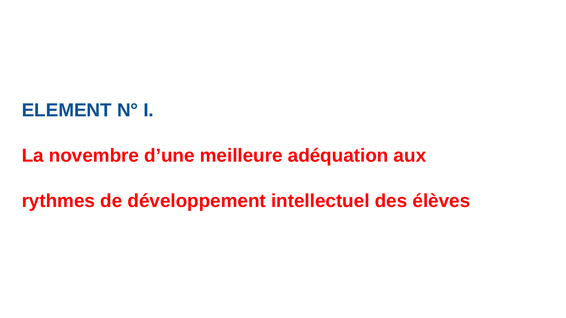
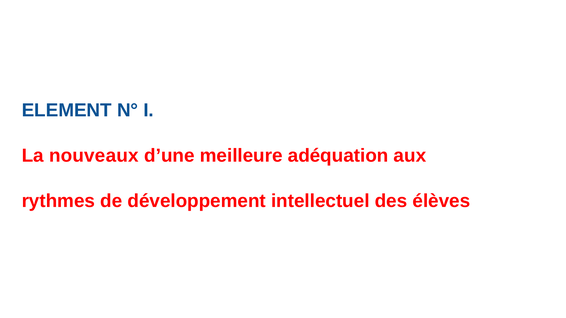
novembre: novembre -> nouveaux
